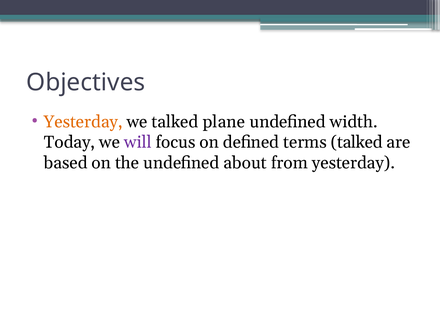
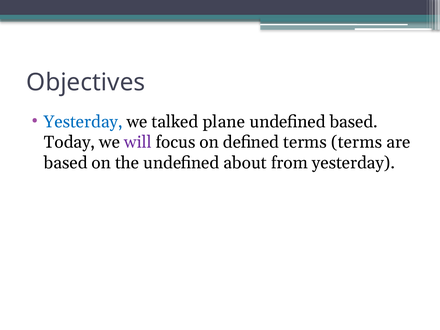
Yesterday at (83, 122) colour: orange -> blue
undefined width: width -> based
terms talked: talked -> terms
